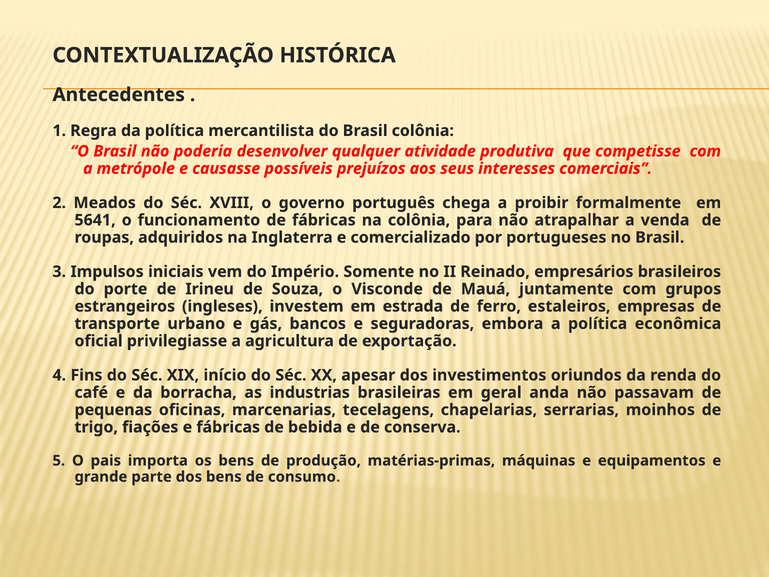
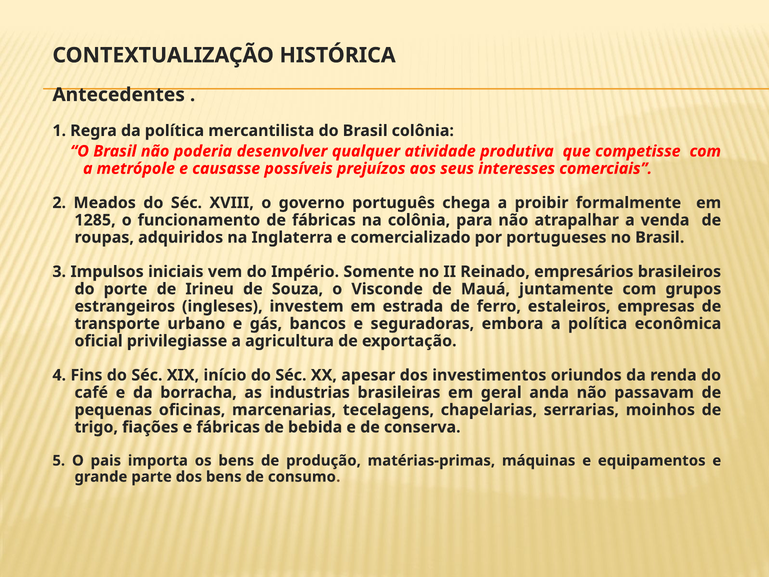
5641: 5641 -> 1285
